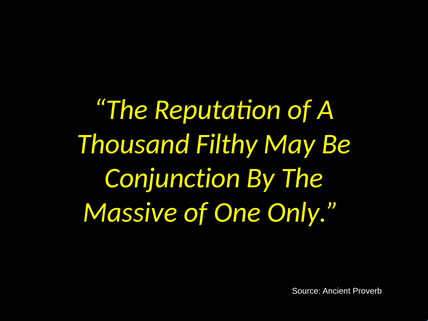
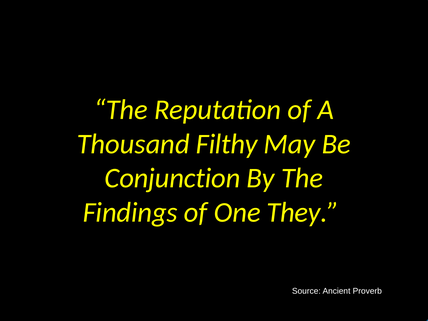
Massive: Massive -> Findings
Only: Only -> They
